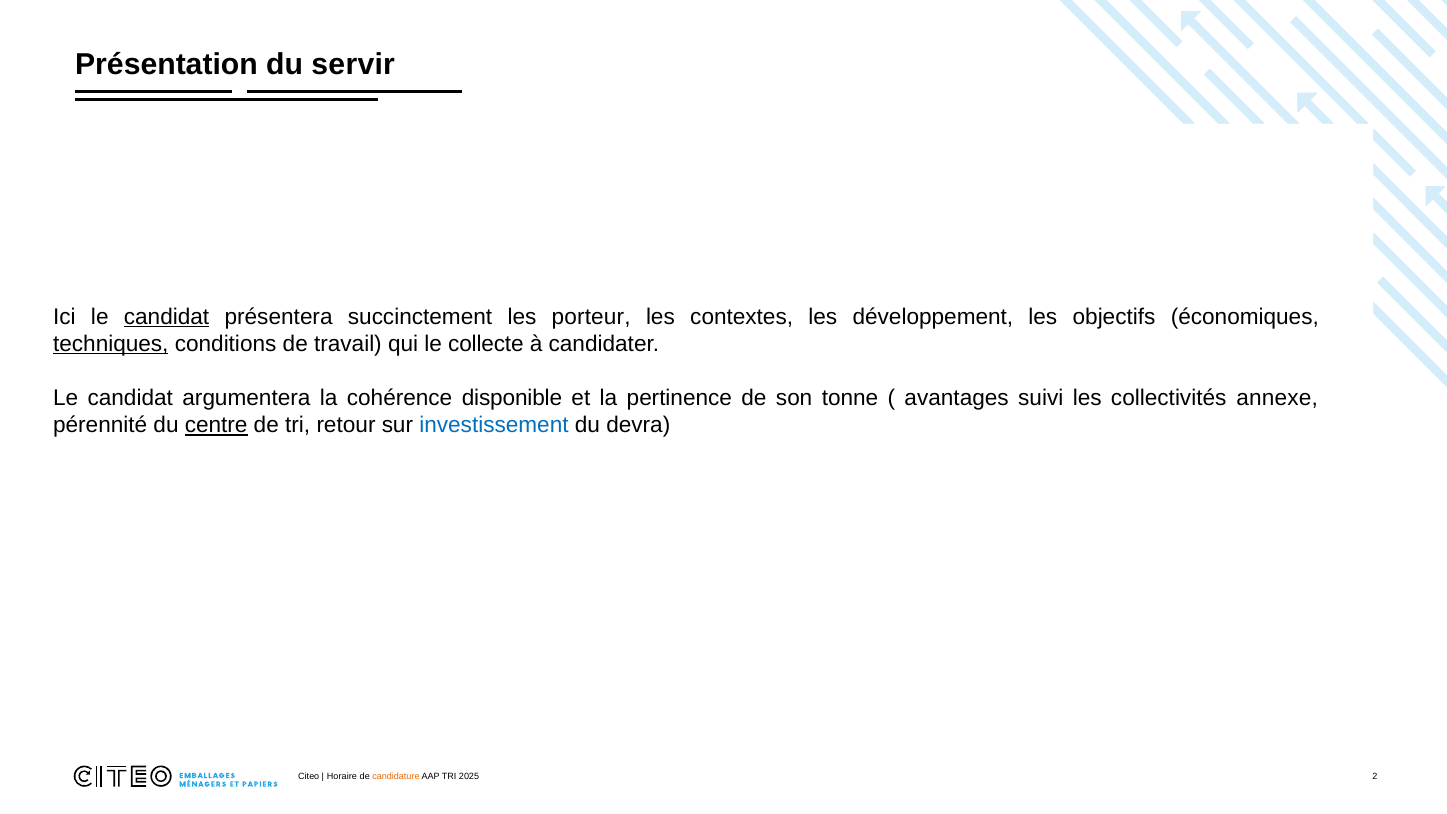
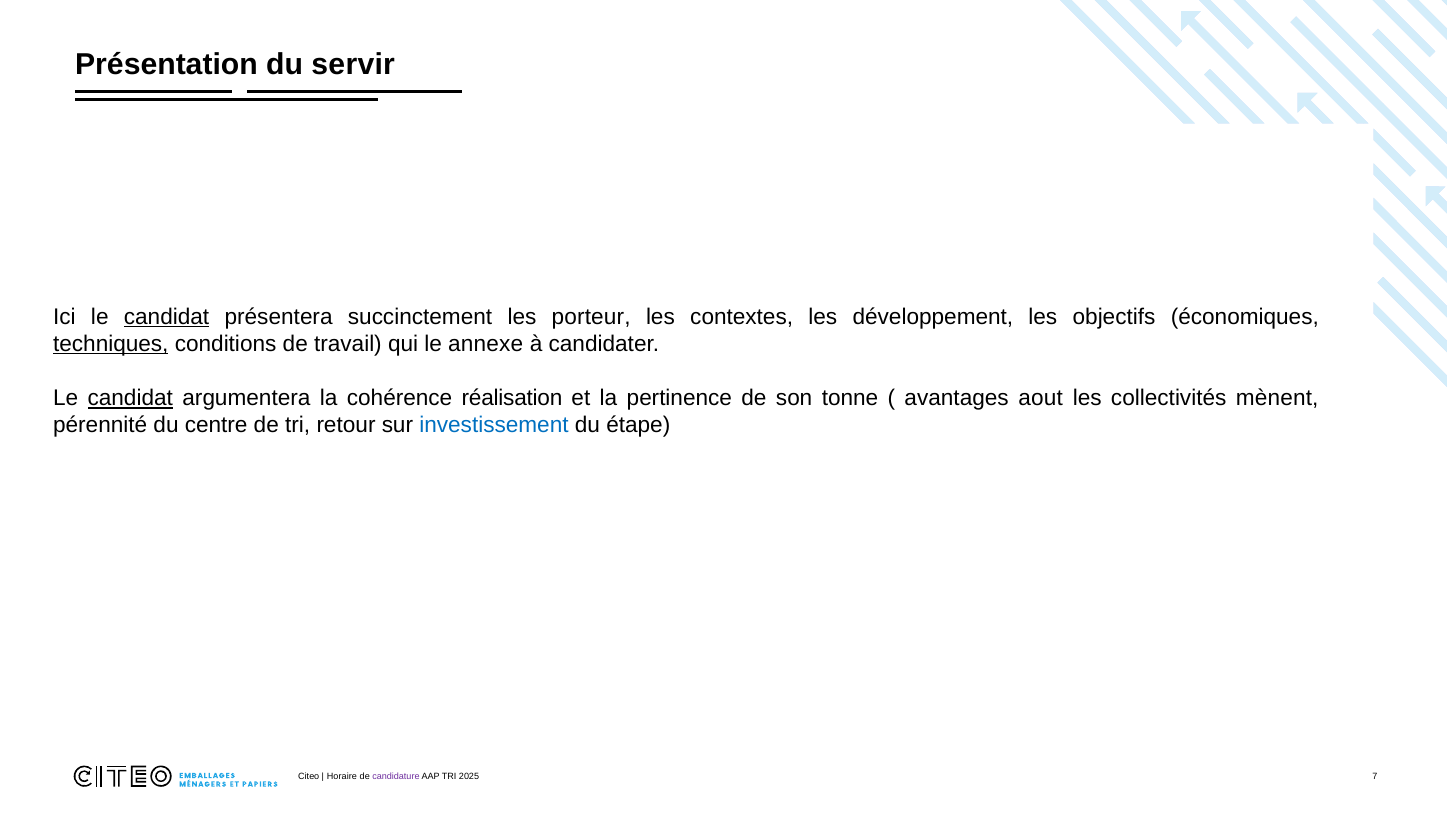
collecte: collecte -> annexe
candidat at (130, 398) underline: none -> present
disponible: disponible -> réalisation
suivi: suivi -> aout
annexe: annexe -> mènent
centre underline: present -> none
devra: devra -> étape
candidature colour: orange -> purple
2: 2 -> 7
